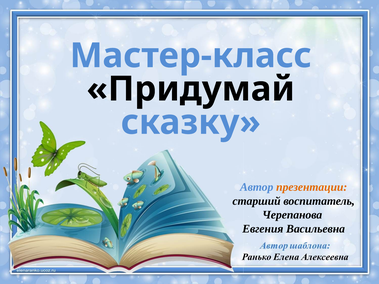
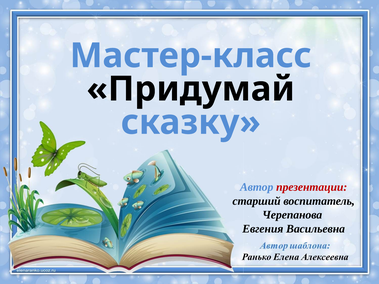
презентации colour: orange -> red
